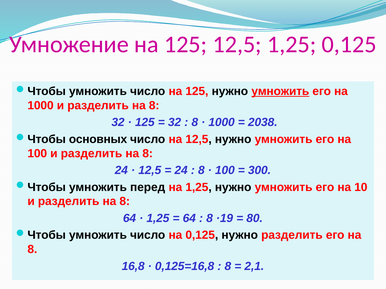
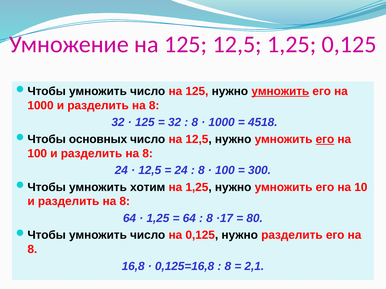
2038: 2038 -> 4518
его at (325, 140) underline: none -> present
перед: перед -> хотим
·19: ·19 -> ·17
